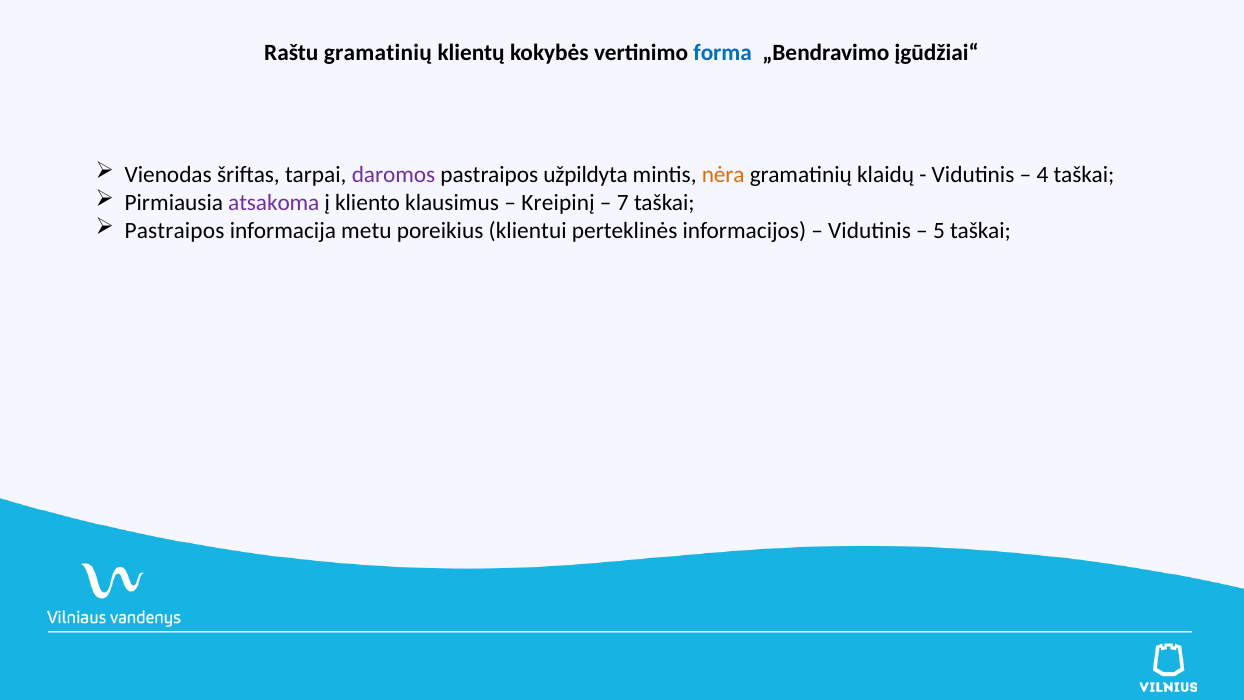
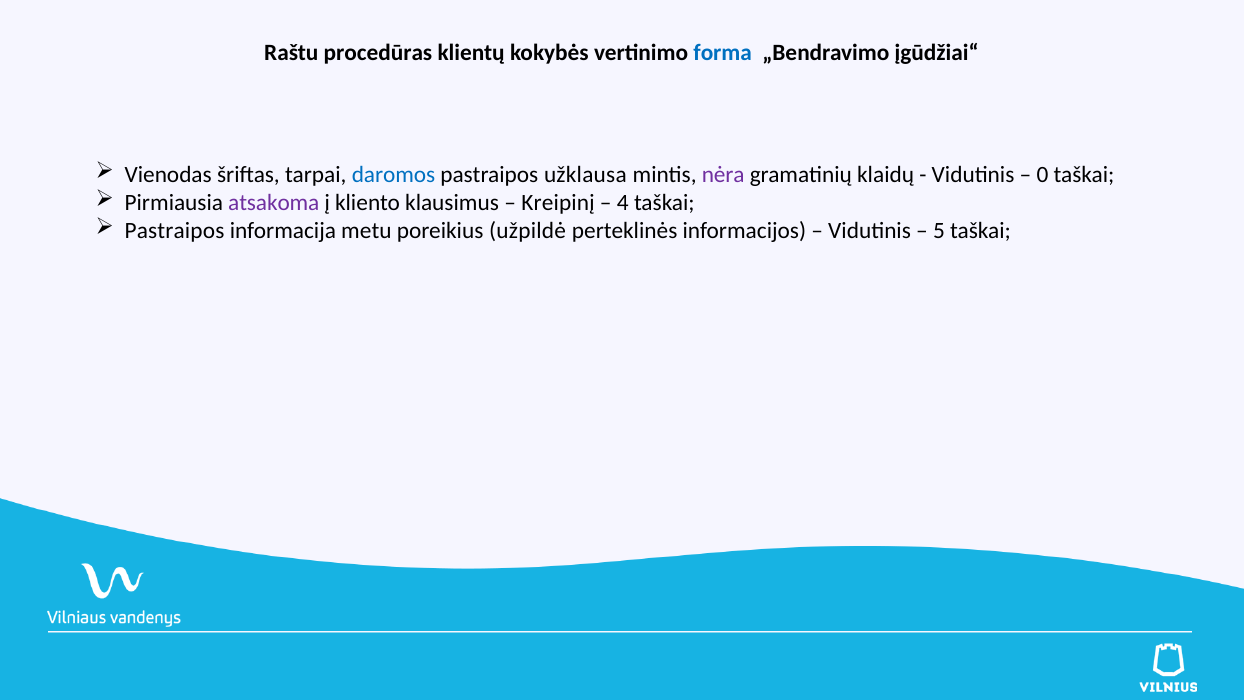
Raštu gramatinių: gramatinių -> procedūras
daromos colour: purple -> blue
užpildyta: užpildyta -> užklausa
nėra colour: orange -> purple
4: 4 -> 0
7: 7 -> 4
klientui: klientui -> užpildė
